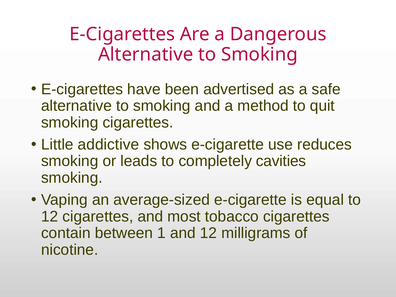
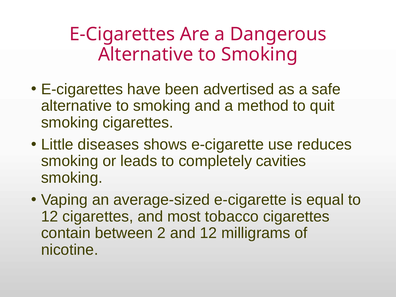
addictive: addictive -> diseases
1: 1 -> 2
